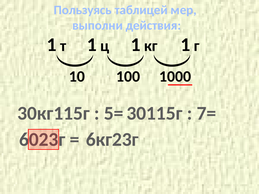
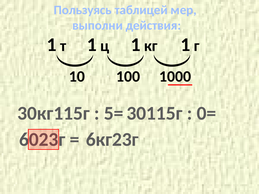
7=: 7= -> 0=
